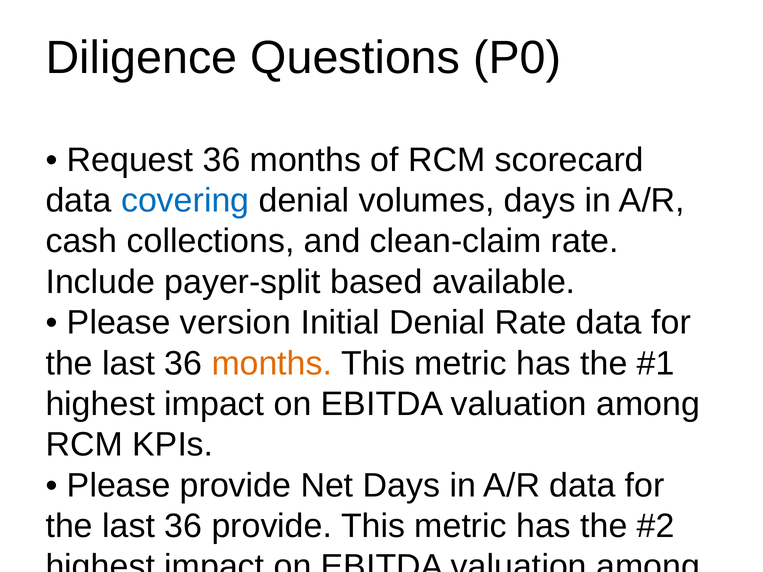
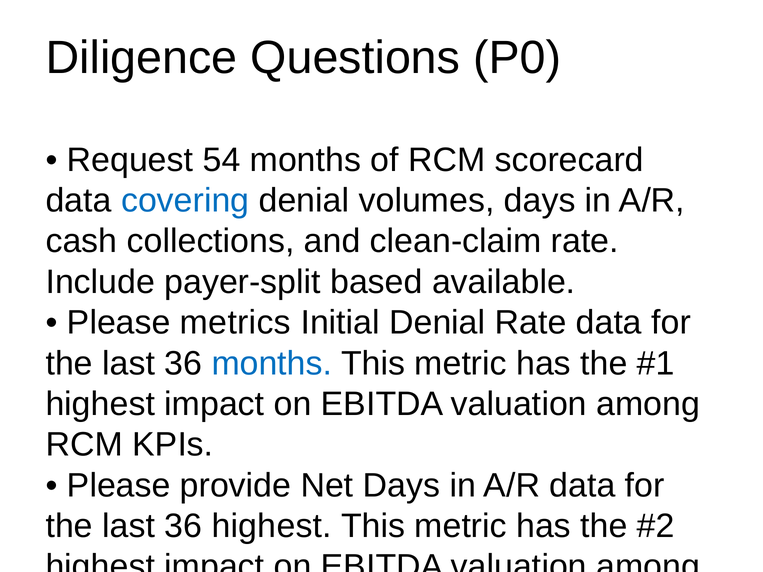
Request 36: 36 -> 54
version: version -> metrics
months at (272, 364) colour: orange -> blue
36 provide: provide -> highest
